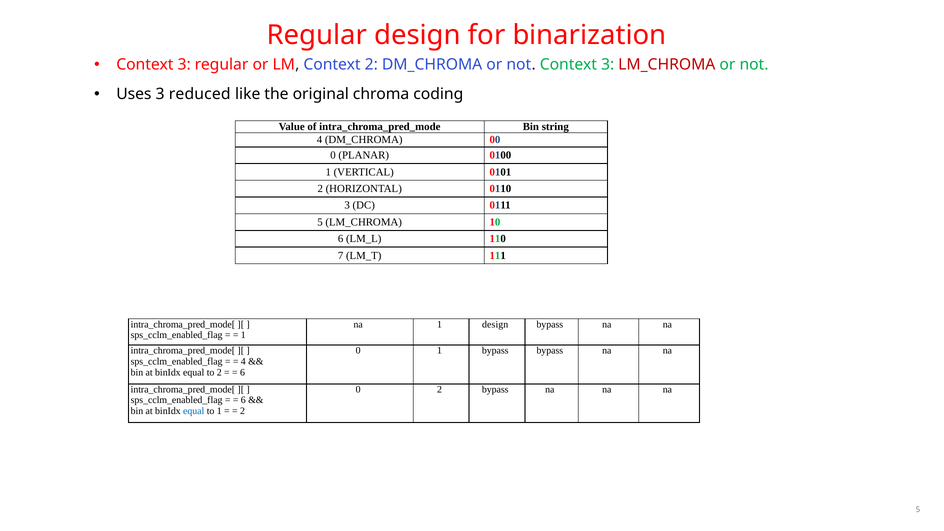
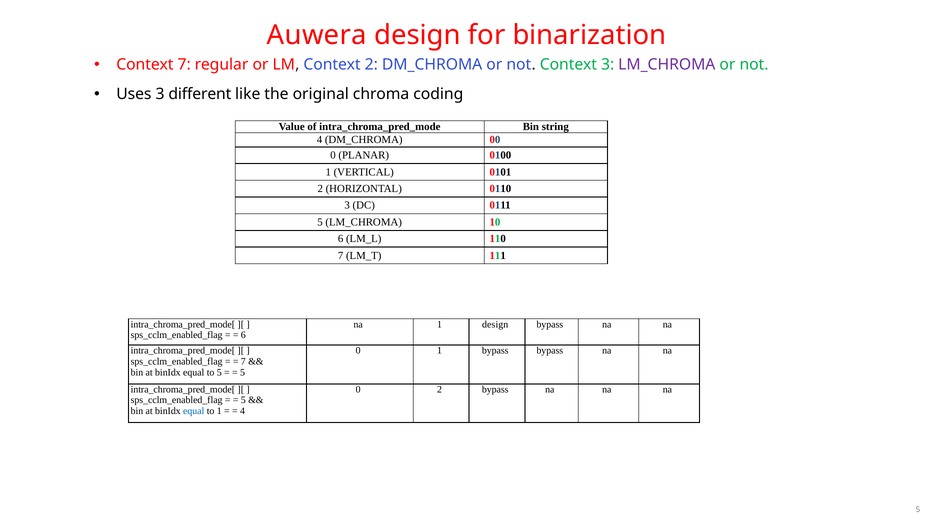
Regular at (317, 35): Regular -> Auwera
3 at (184, 64): 3 -> 7
LM_CHROMA at (667, 64) colour: red -> purple
reduced: reduced -> different
1 at (243, 335): 1 -> 6
4 at (243, 361): 4 -> 7
to 2: 2 -> 5
6 at (243, 372): 6 -> 5
6 at (243, 400): 6 -> 5
2 at (243, 411): 2 -> 4
